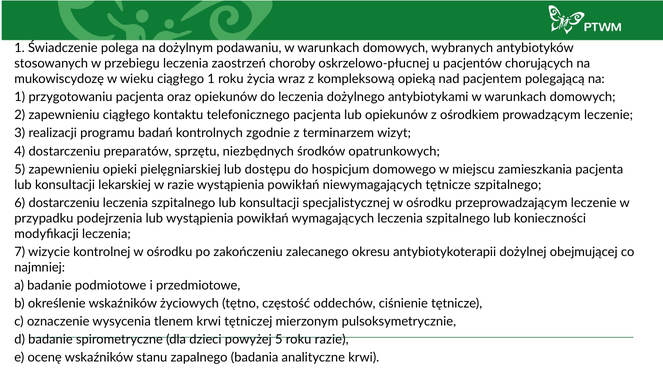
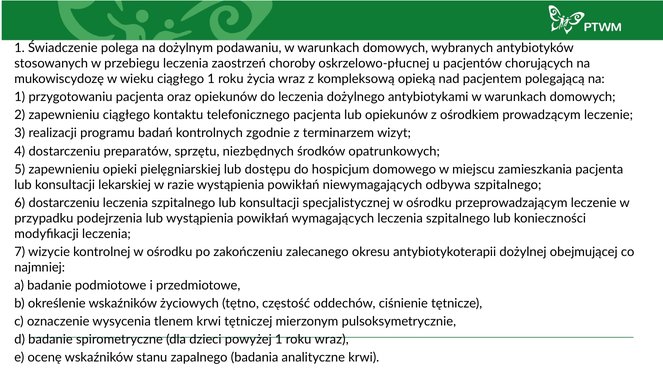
niewymagających tętnicze: tętnicze -> odbywa
powyżej 5: 5 -> 1
roku razie: razie -> wraz
